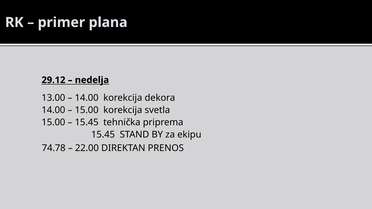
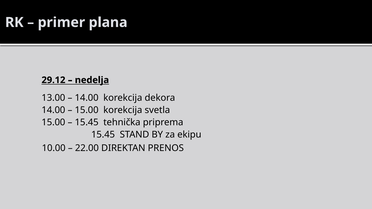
74.78: 74.78 -> 10.00
